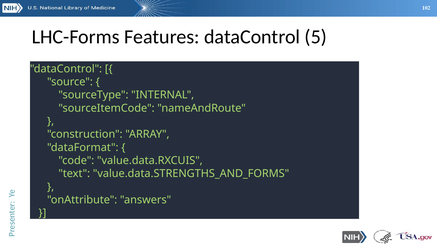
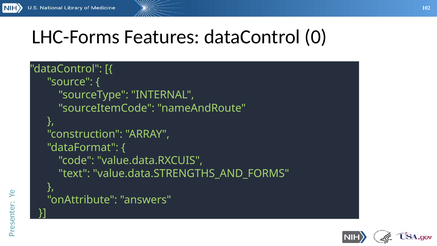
5: 5 -> 0
